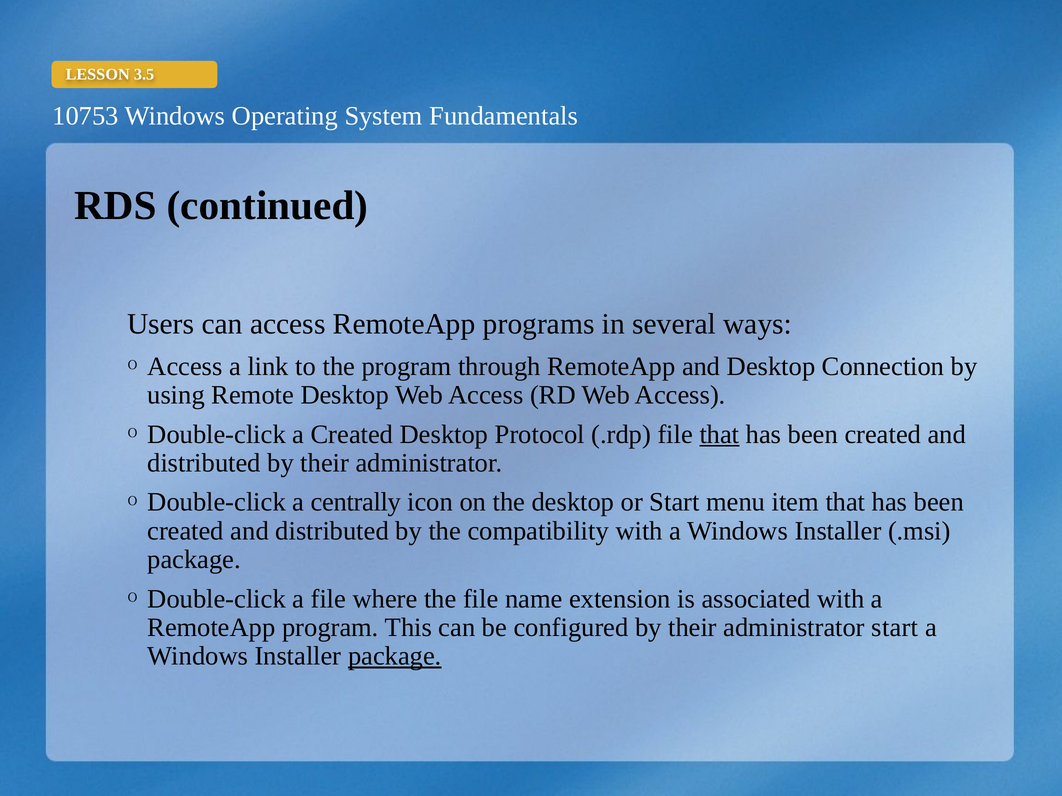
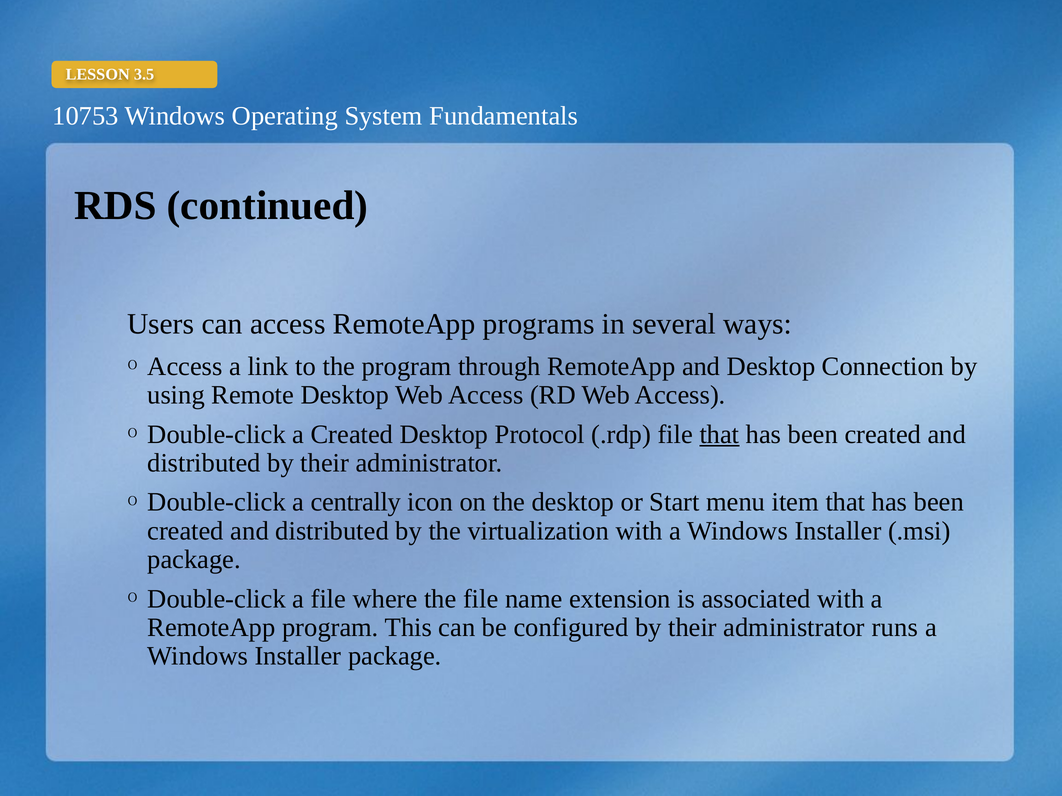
compatibility: compatibility -> virtualization
administrator start: start -> runs
package at (395, 657) underline: present -> none
